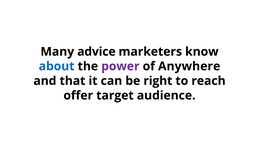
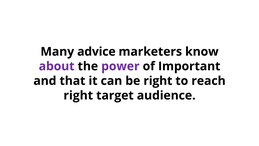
about colour: blue -> purple
Anywhere: Anywhere -> Important
offer at (78, 95): offer -> right
